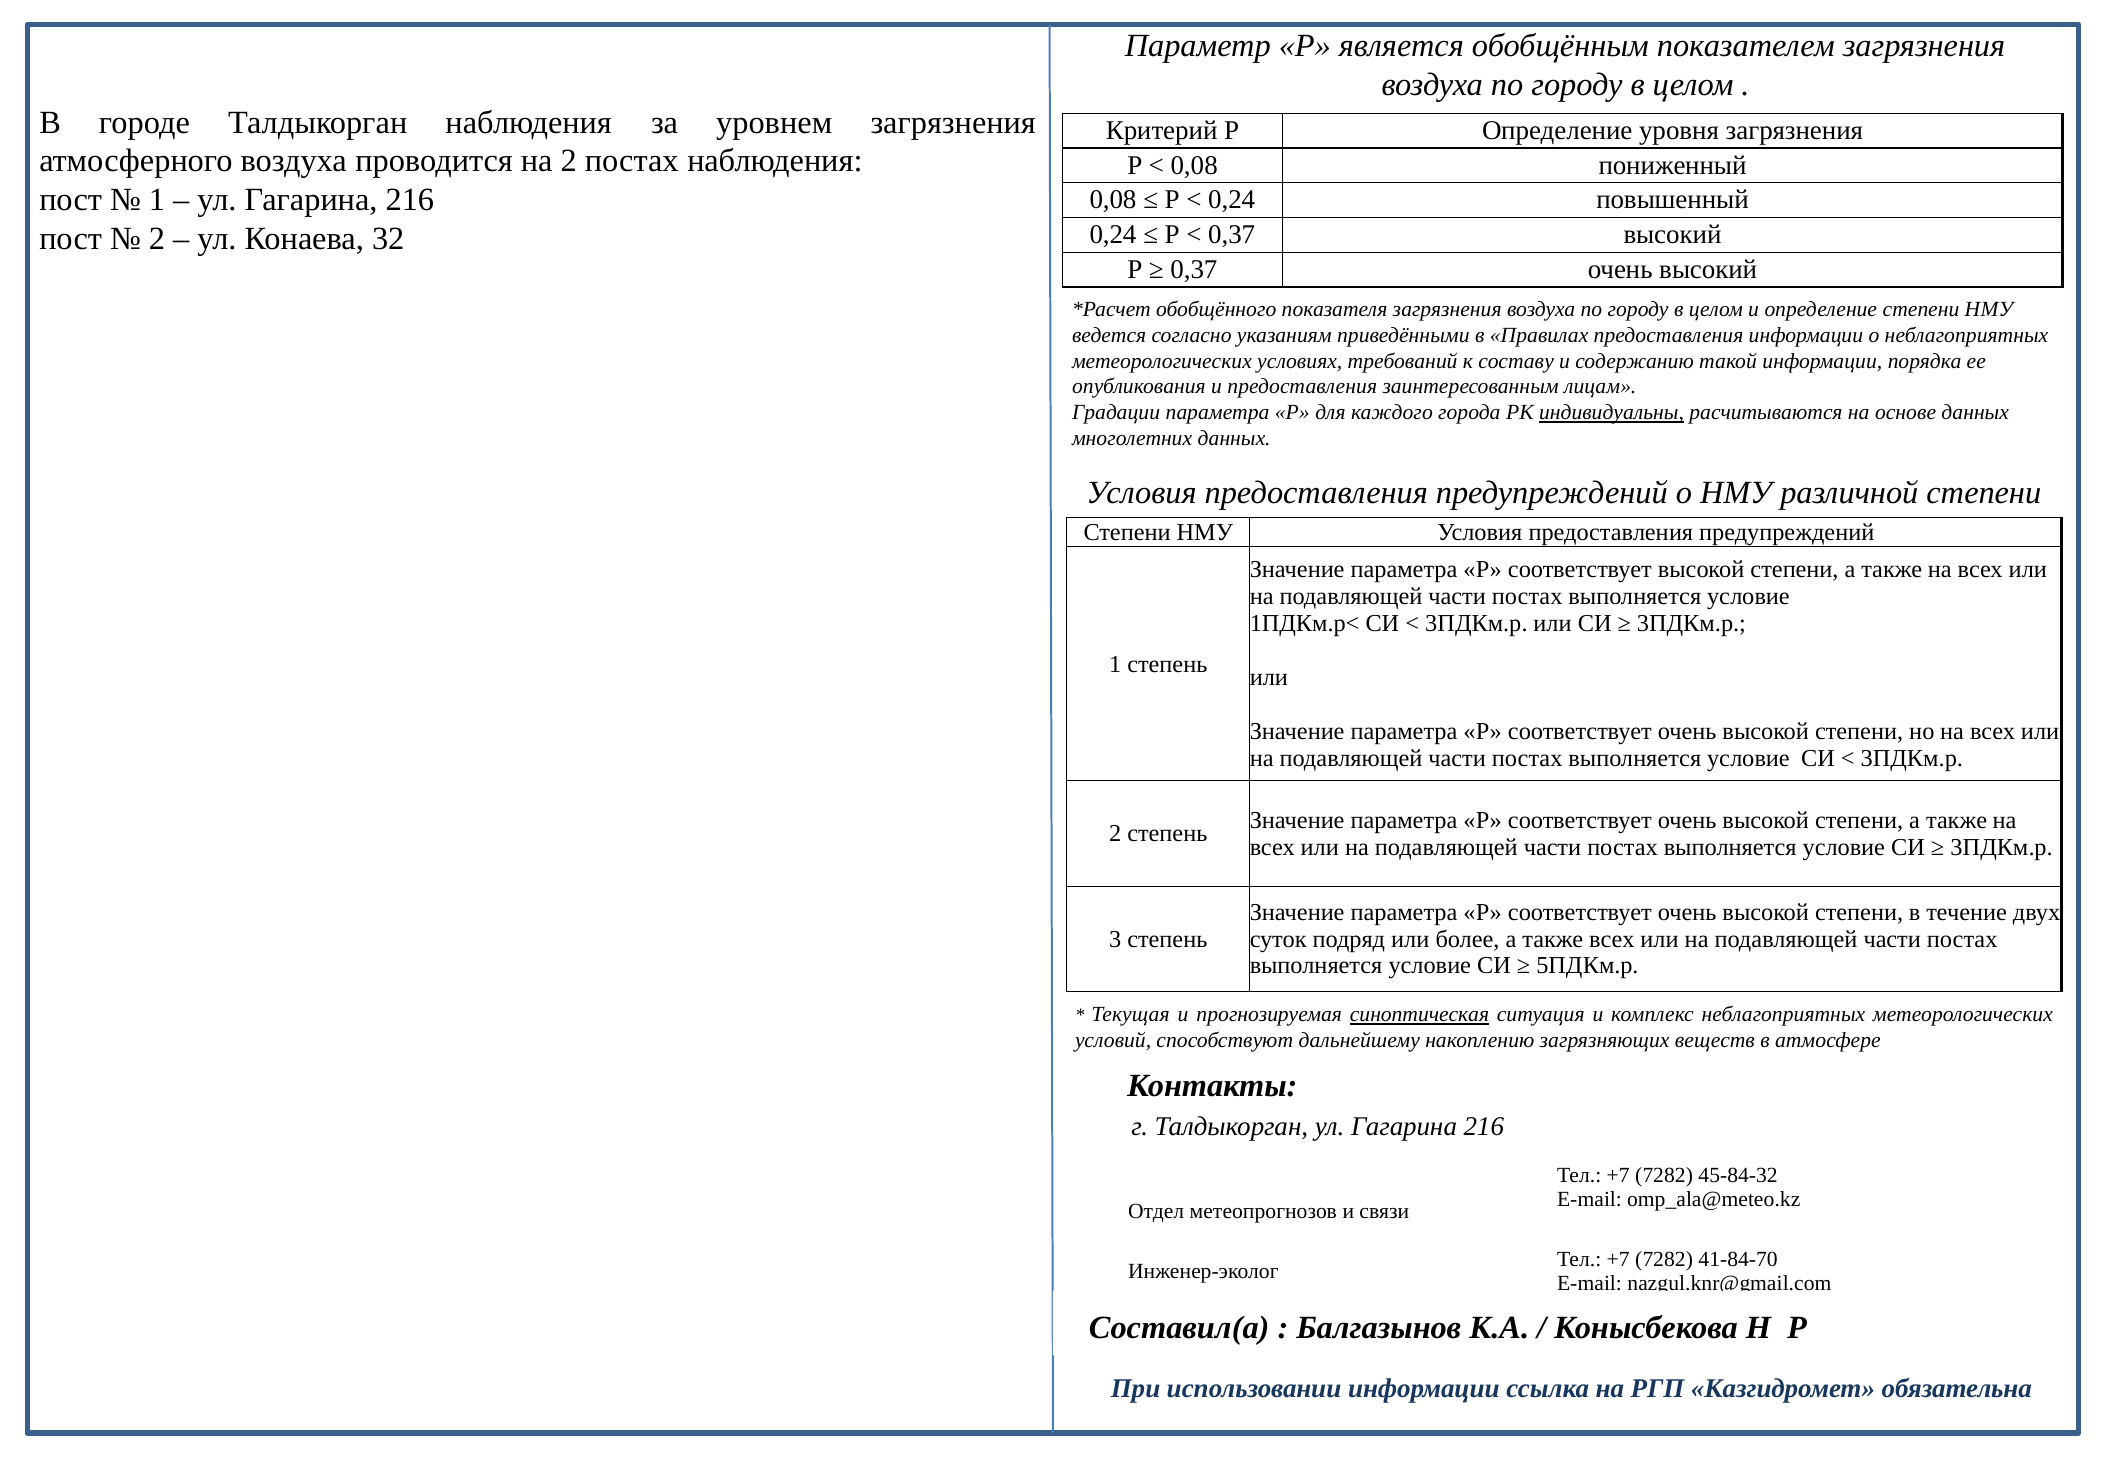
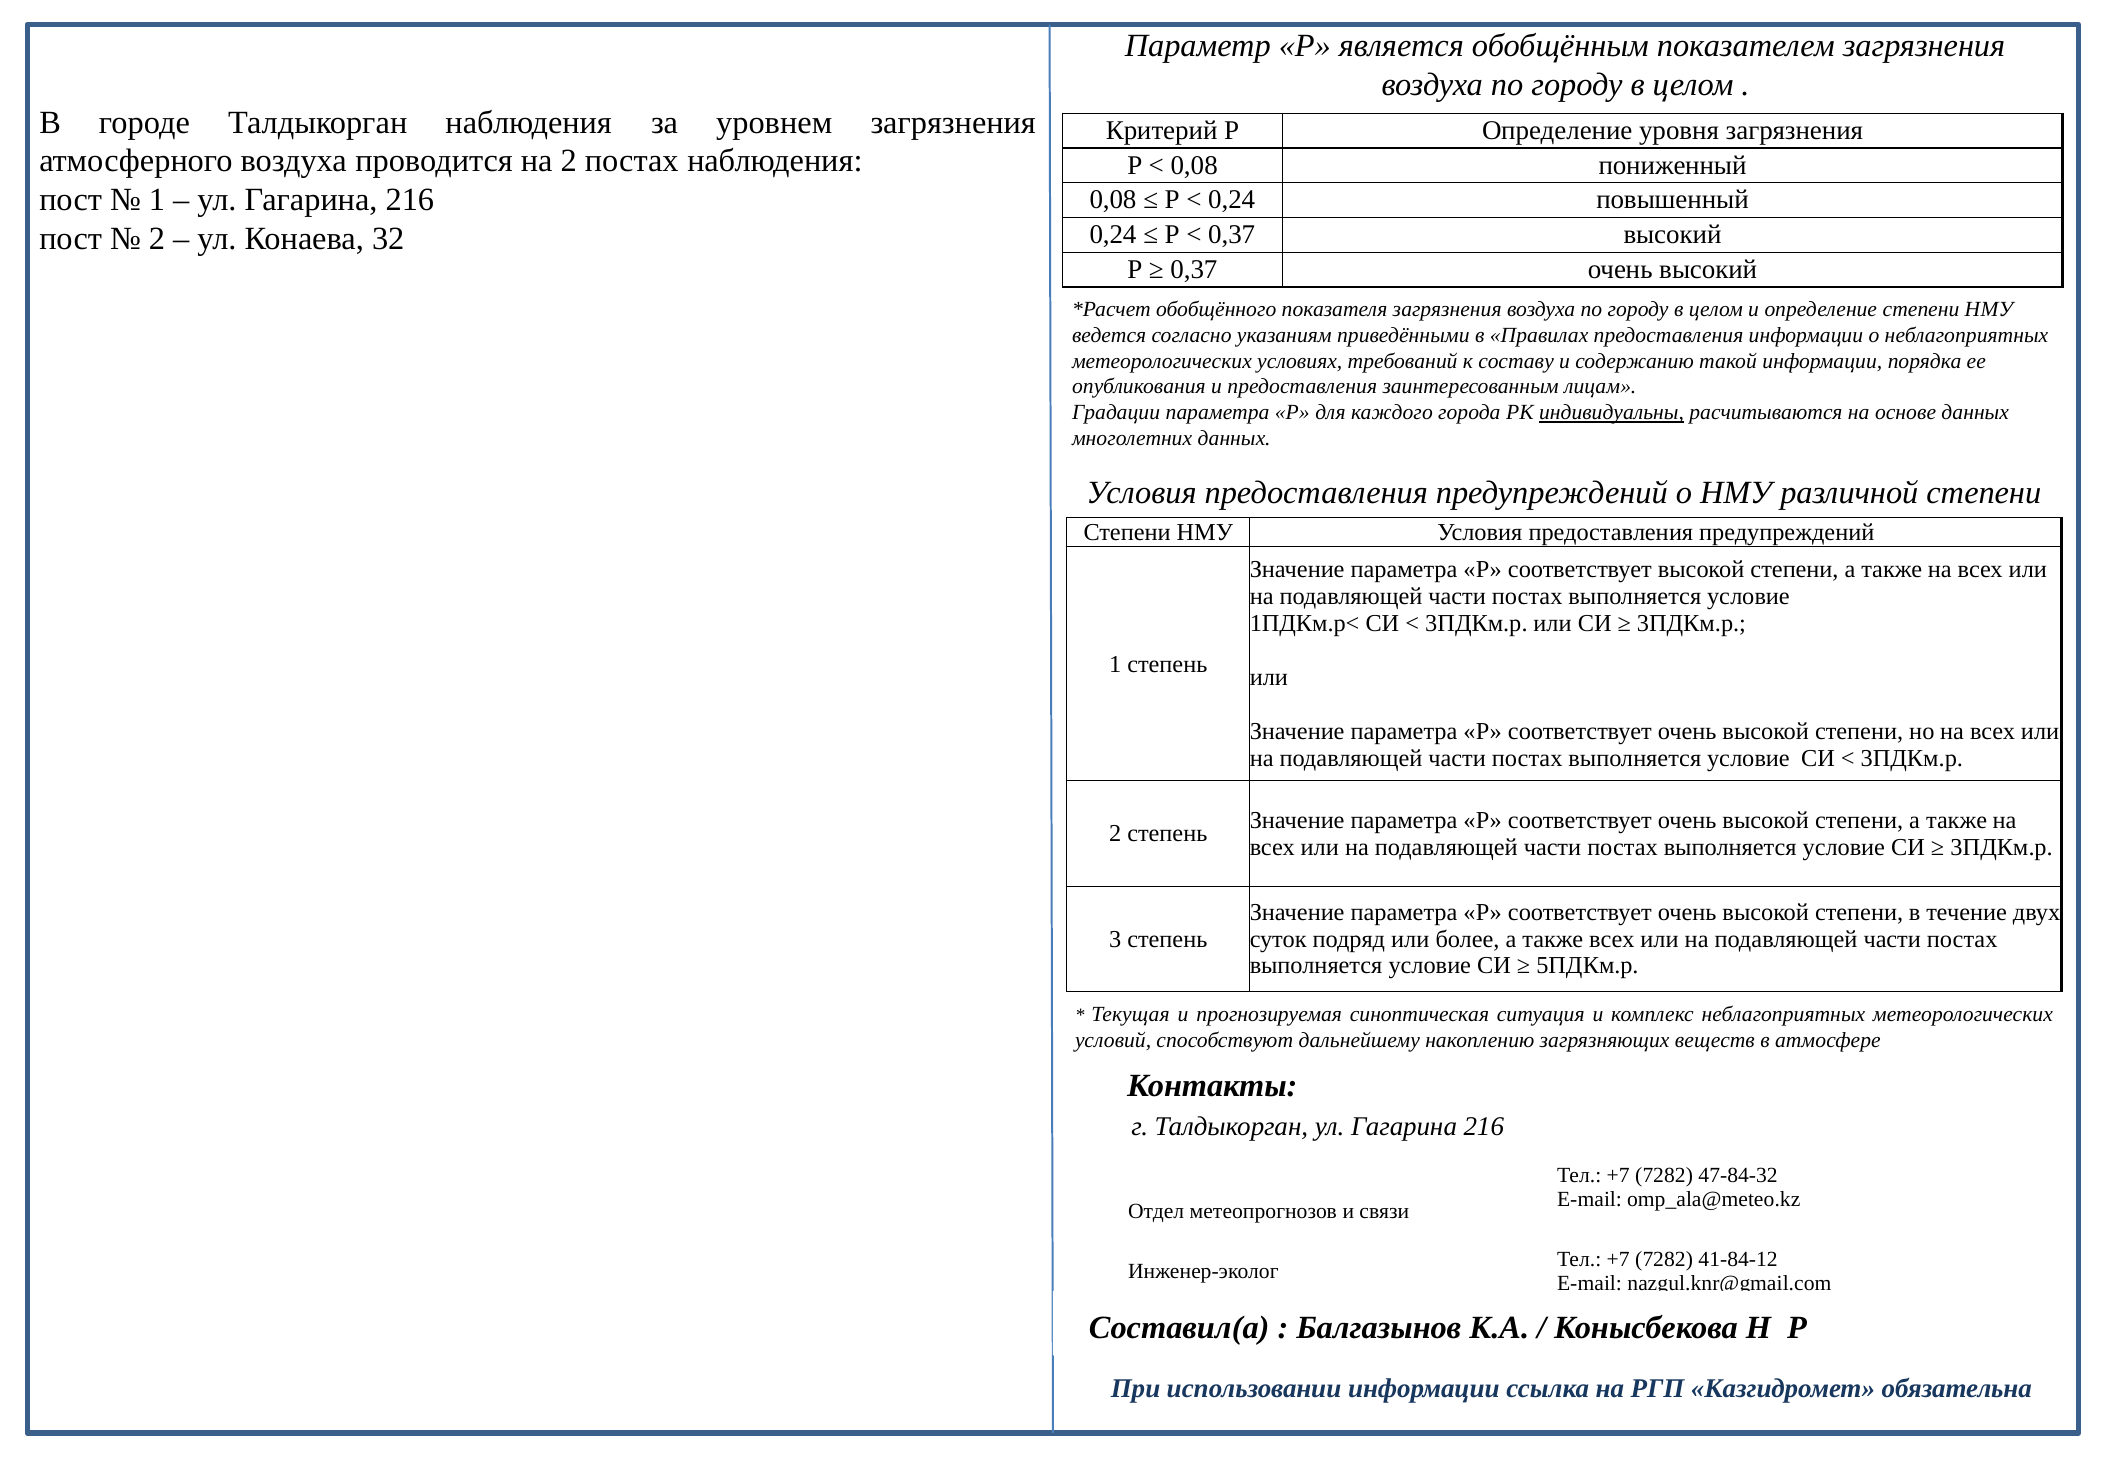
синоптическая underline: present -> none
45-84-32: 45-84-32 -> 47-84-32
41-84-70: 41-84-70 -> 41-84-12
